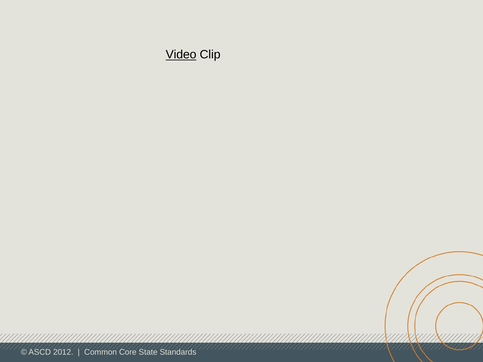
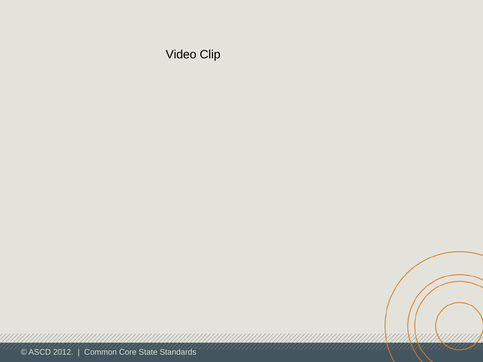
Video underline: present -> none
